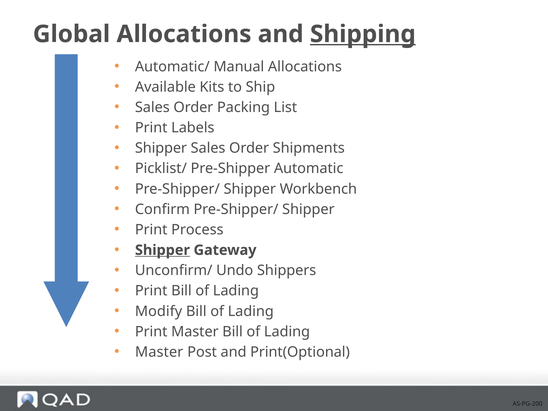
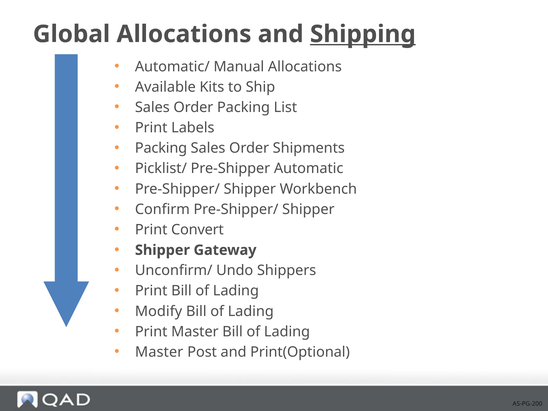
Shipper at (161, 148): Shipper -> Packing
Process: Process -> Convert
Shipper at (162, 250) underline: present -> none
